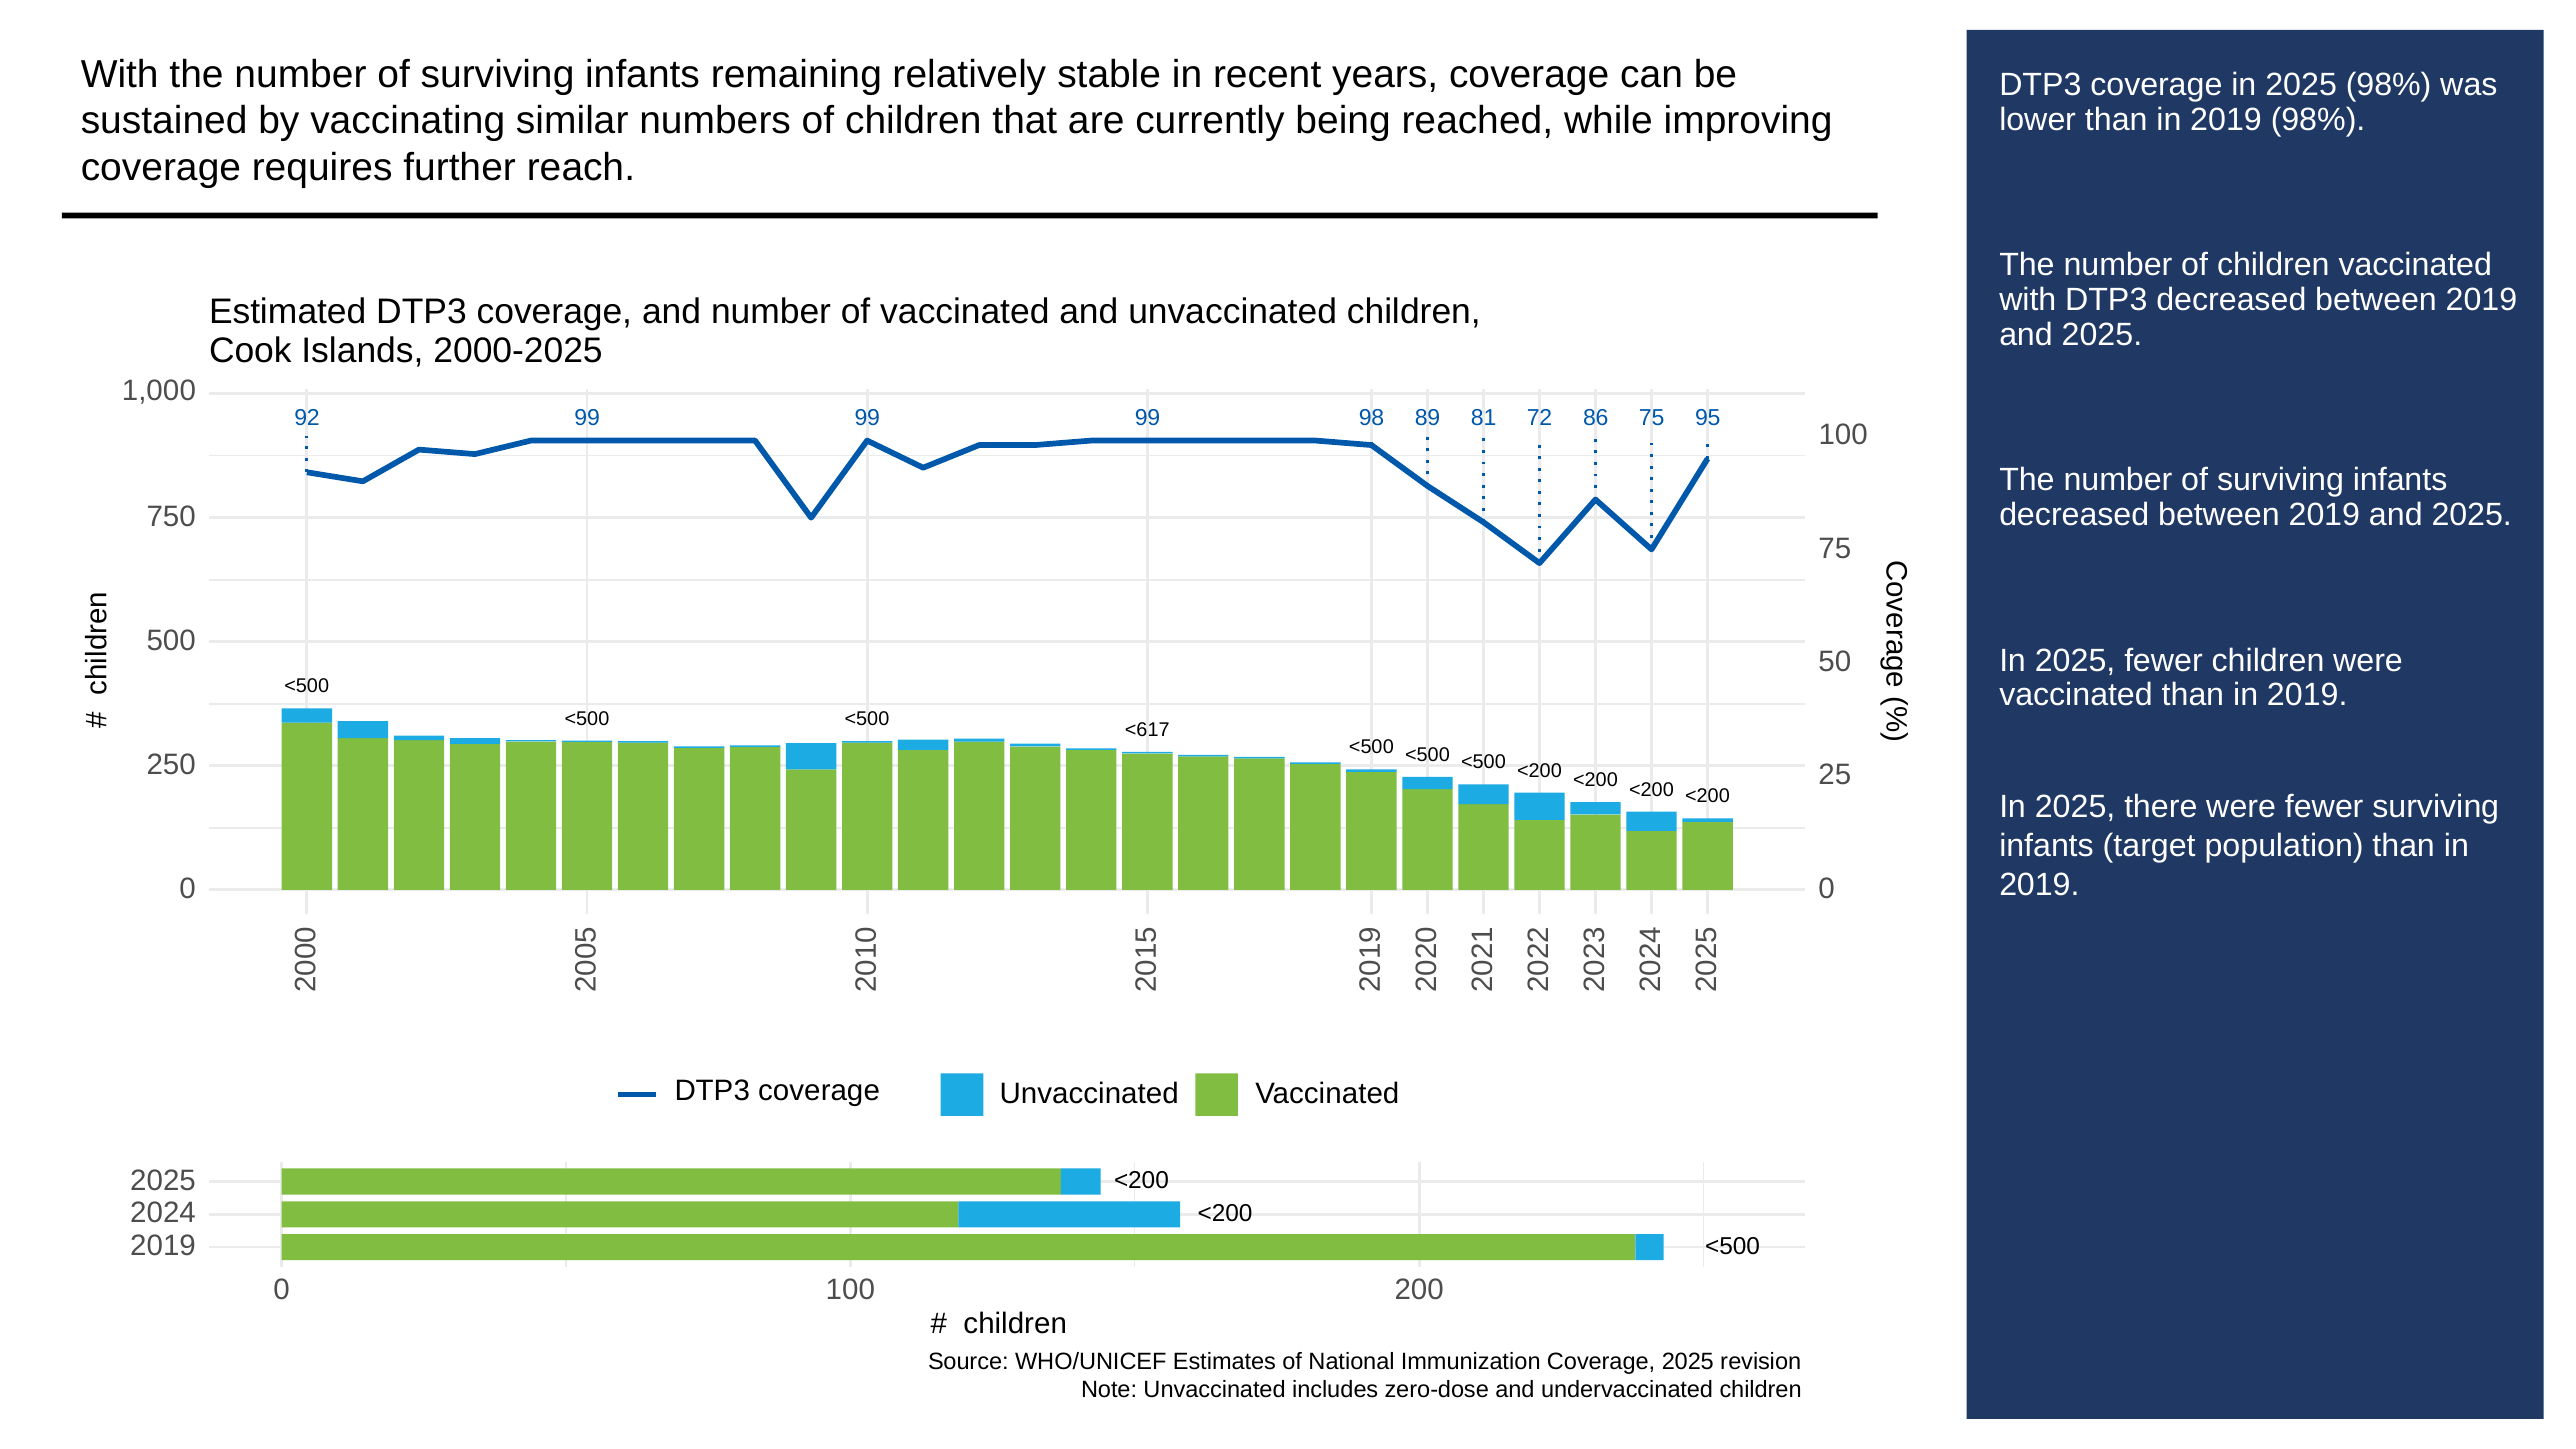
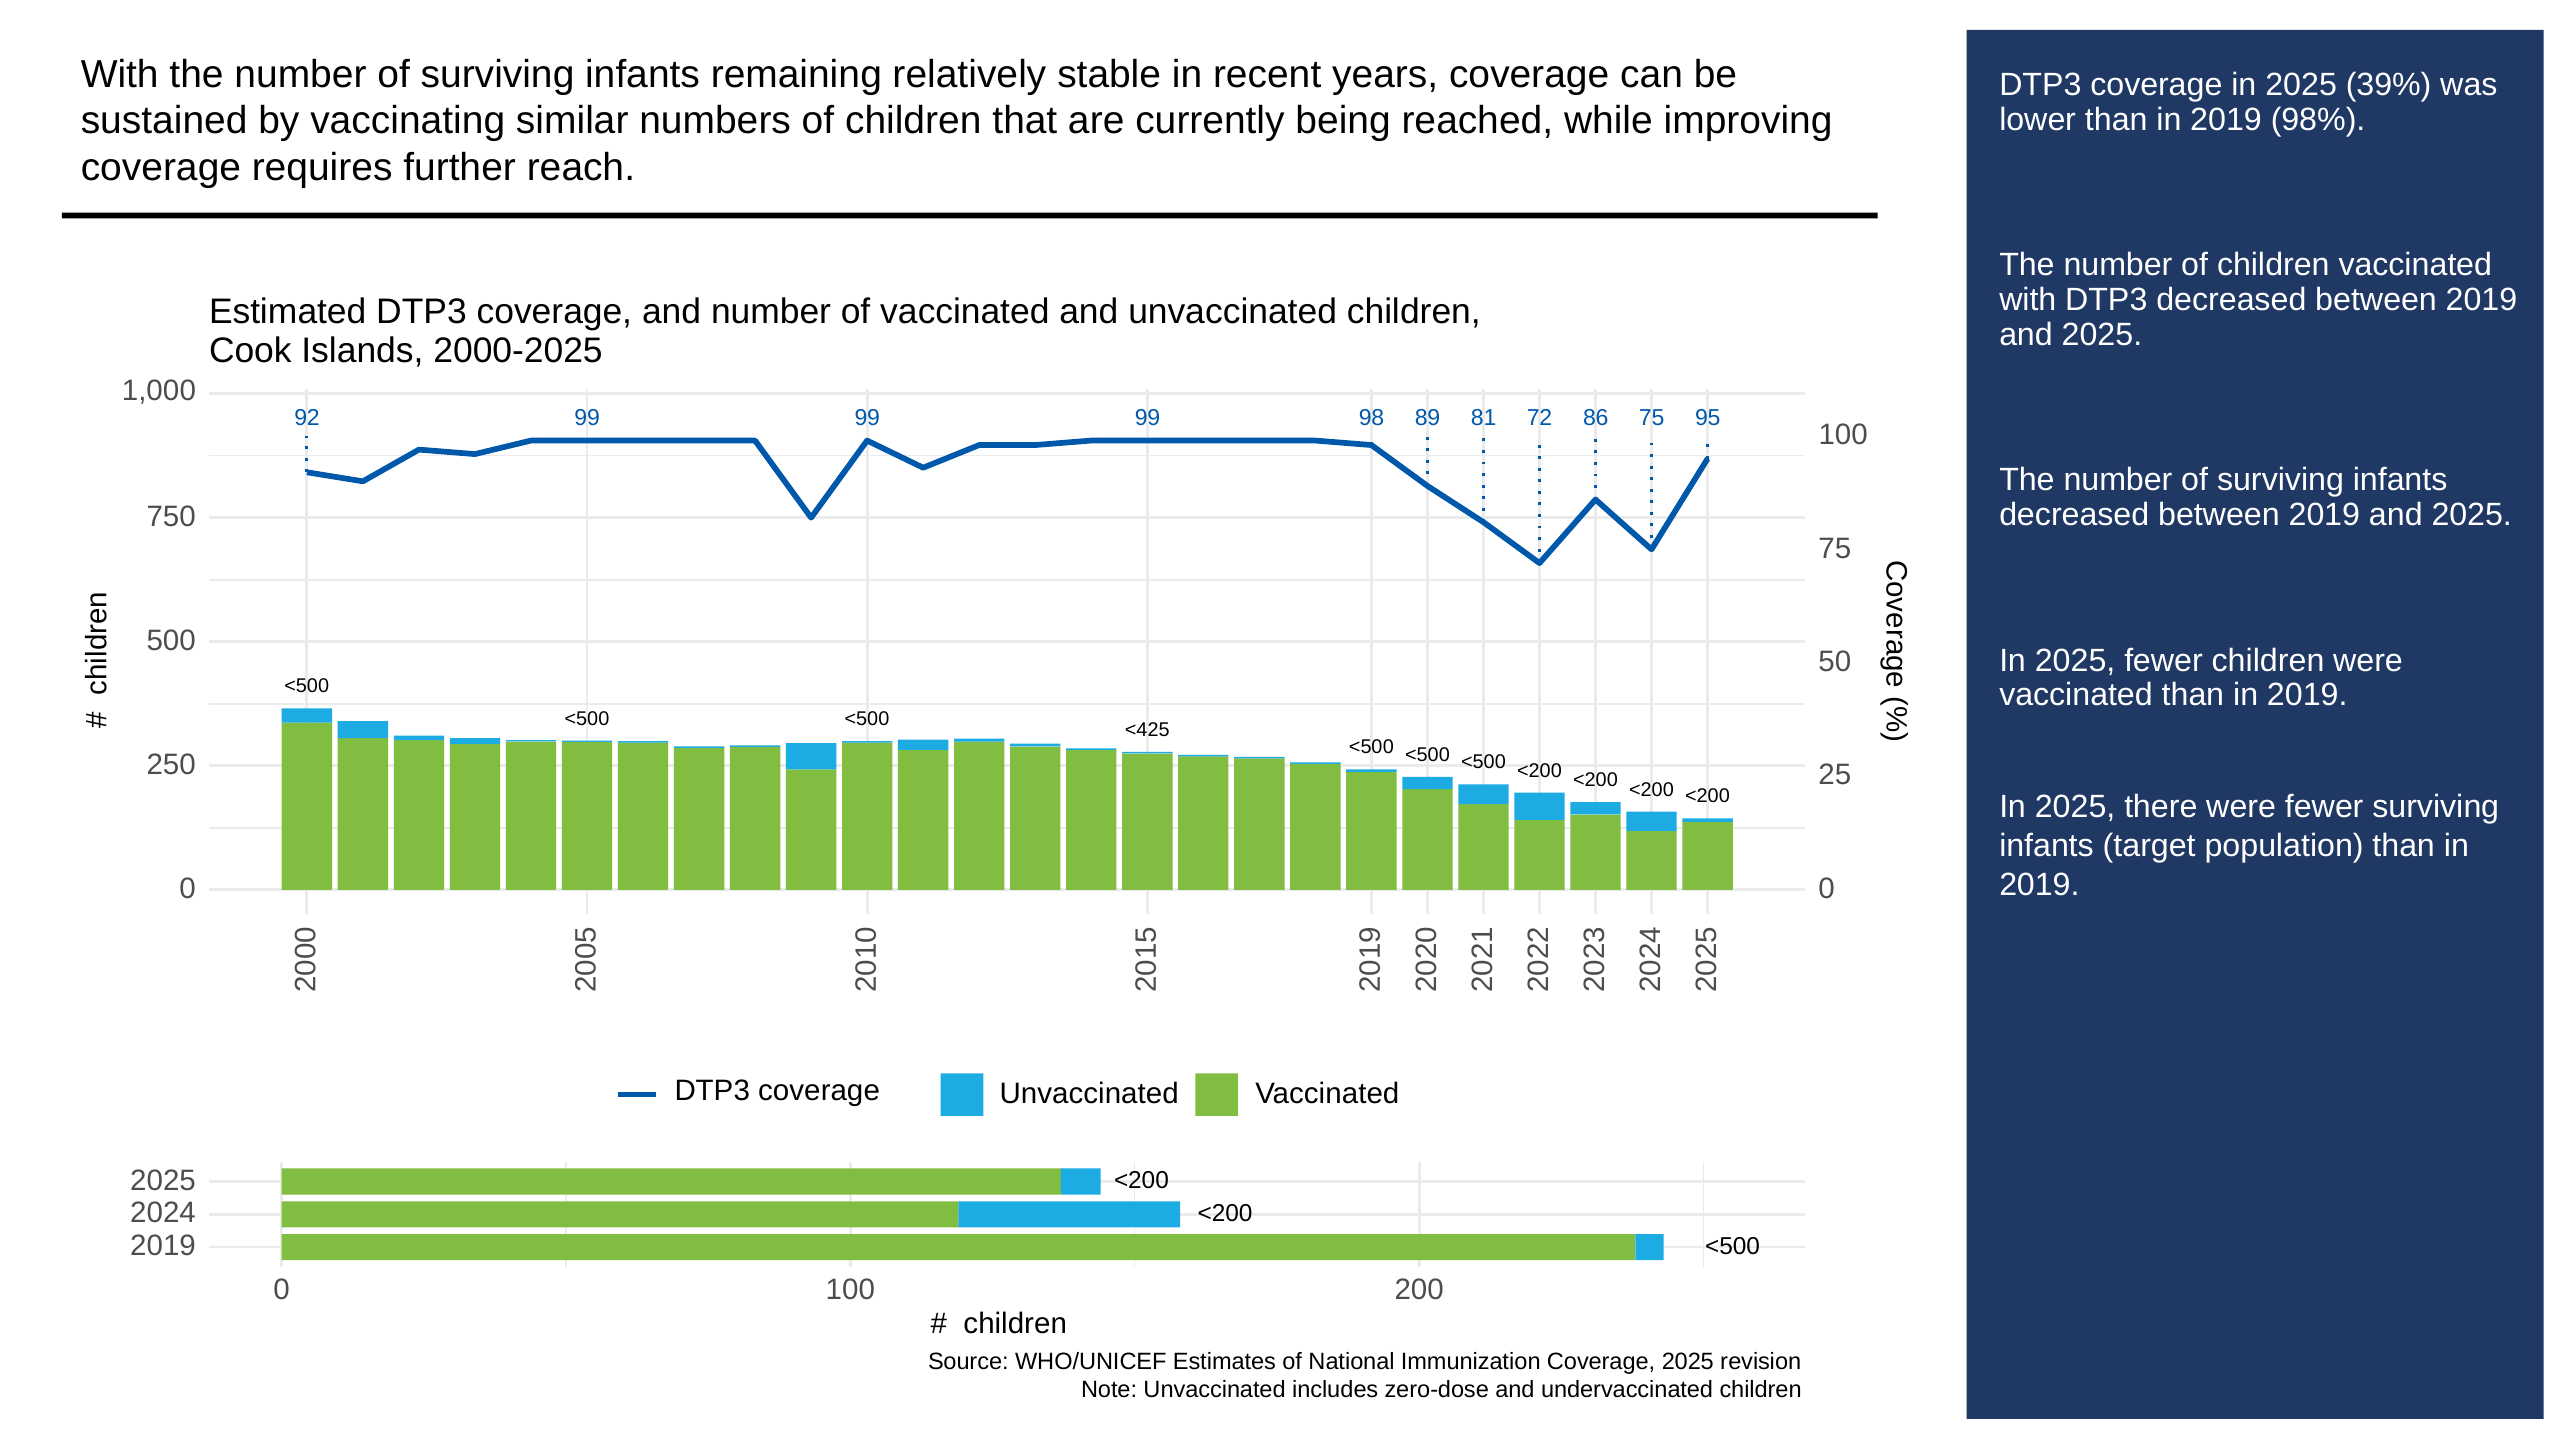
2025 98%: 98% -> 39%
<617: <617 -> <425
